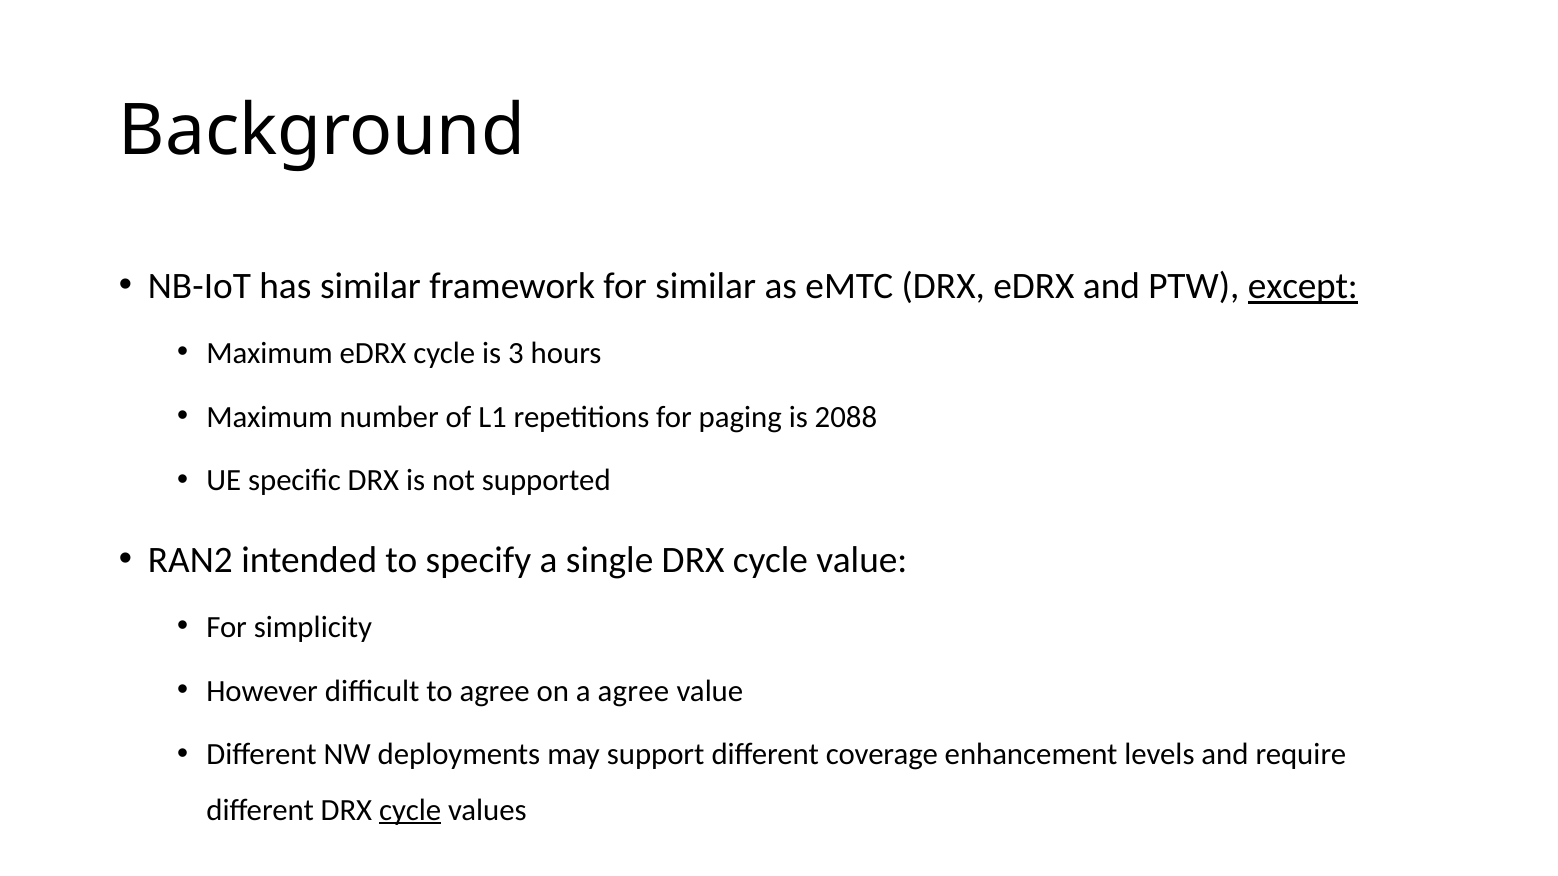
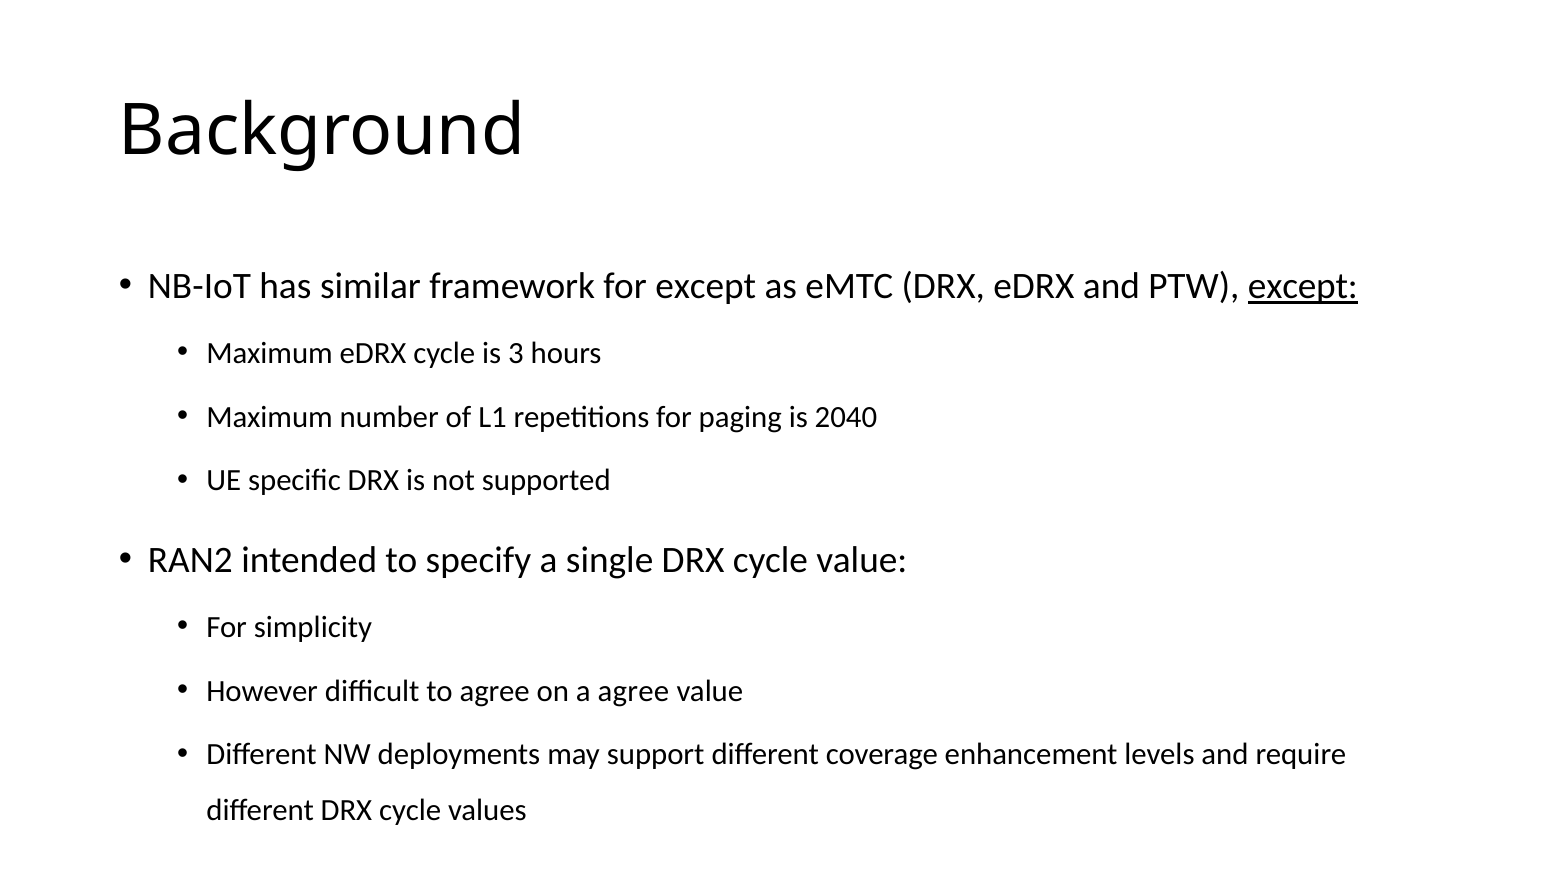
for similar: similar -> except
2088: 2088 -> 2040
cycle at (410, 810) underline: present -> none
